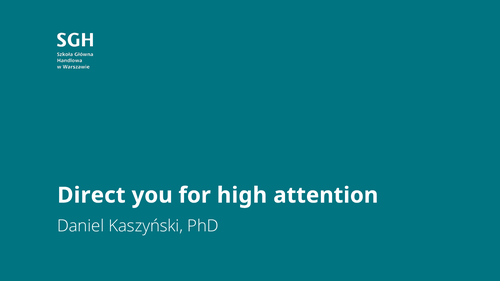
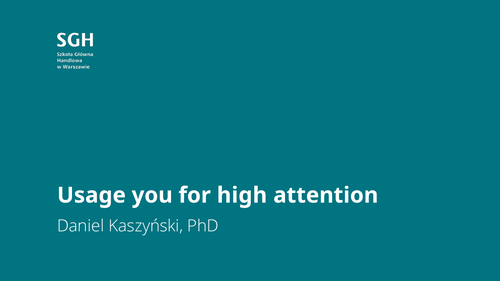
Direct: Direct -> Usage
